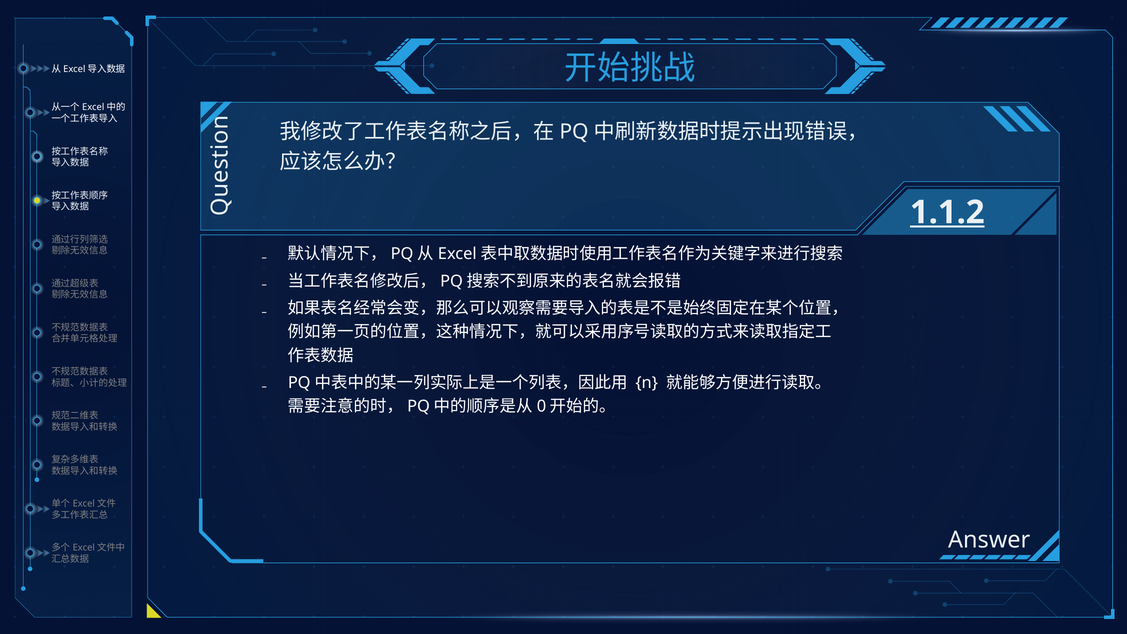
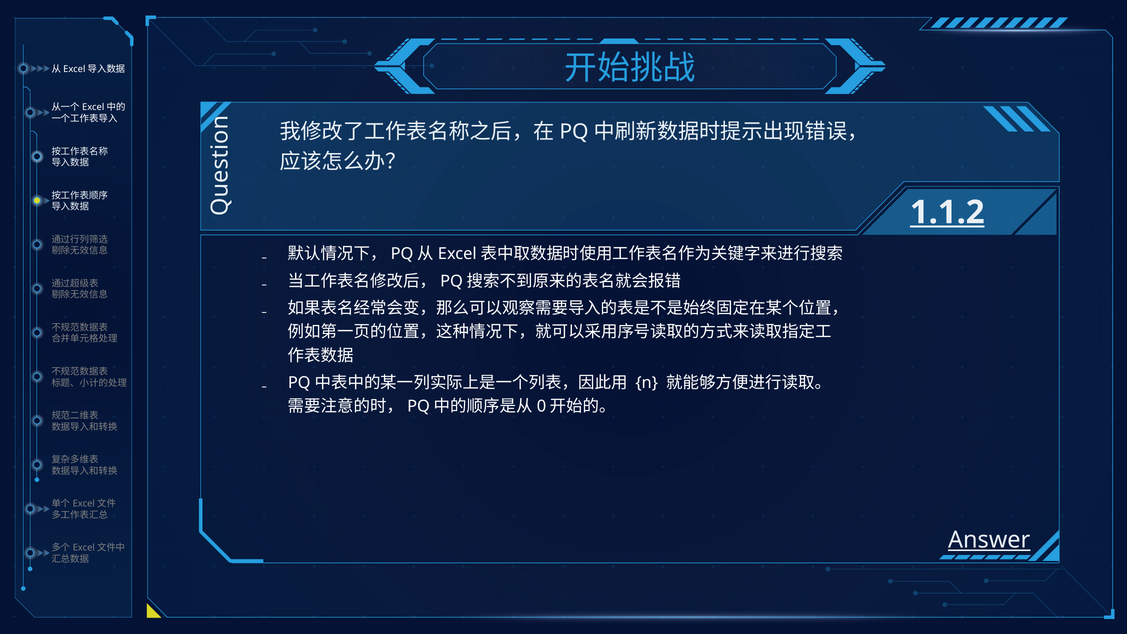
Answer underline: none -> present
